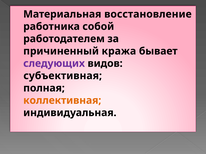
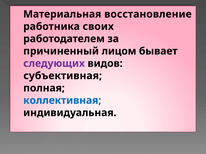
собой: собой -> своих
кража: кража -> лицом
коллективная colour: orange -> blue
